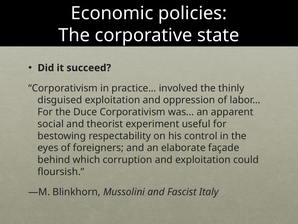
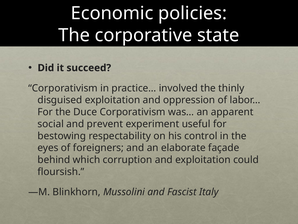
theorist: theorist -> prevent
